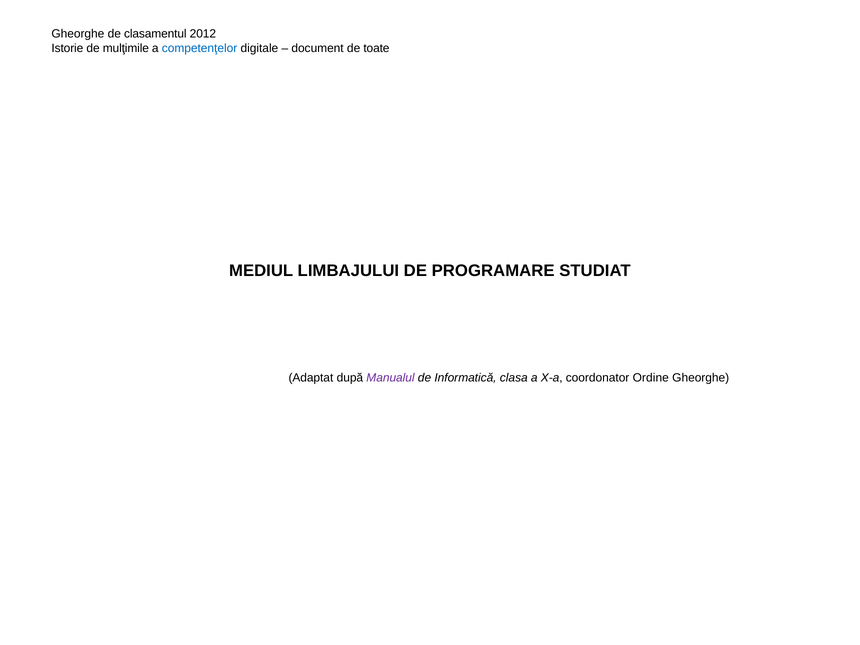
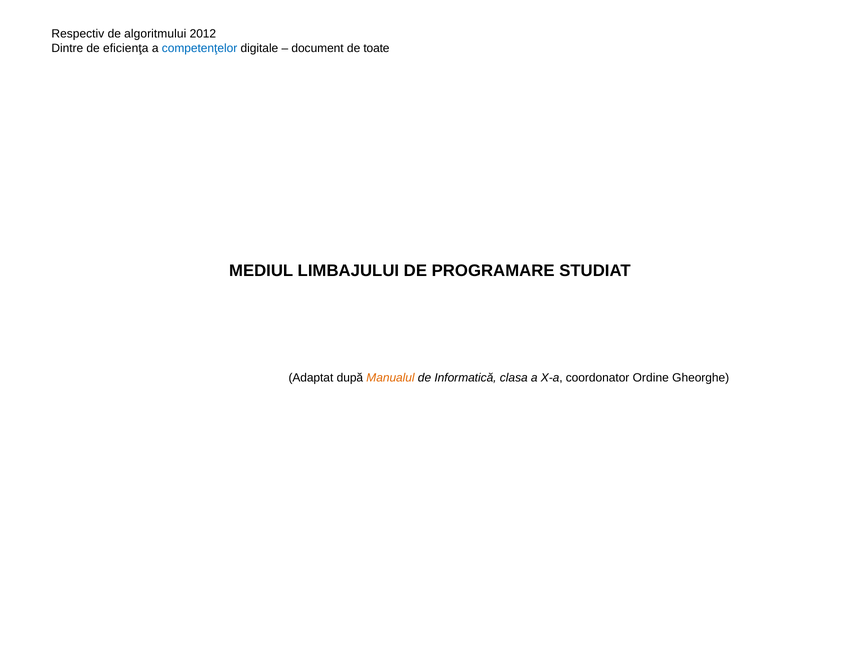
Gheorghe at (78, 34): Gheorghe -> Respectiv
clasamentul: clasamentul -> algoritmului
Istorie: Istorie -> Dintre
mulţimile: mulţimile -> eficienţa
Manualul colour: purple -> orange
